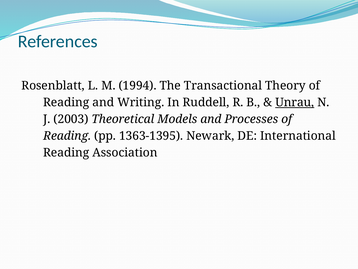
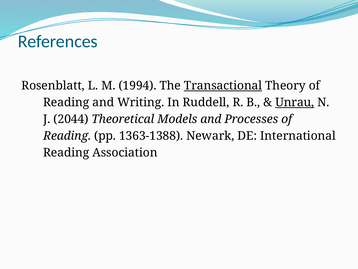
Transactional underline: none -> present
2003: 2003 -> 2044
1363-1395: 1363-1395 -> 1363-1388
